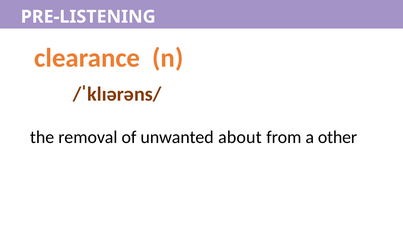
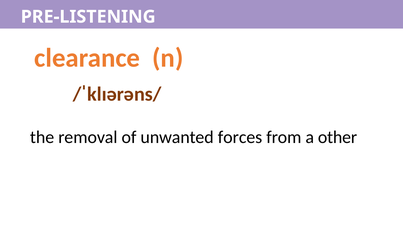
about: about -> forces
